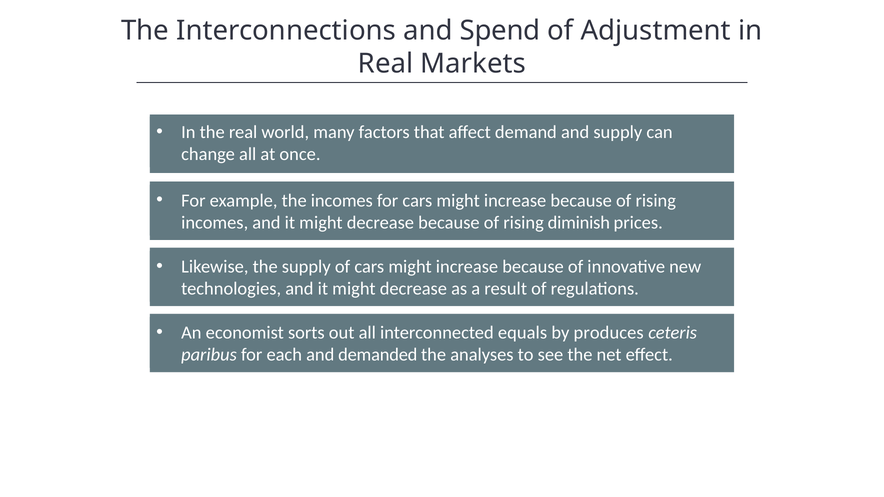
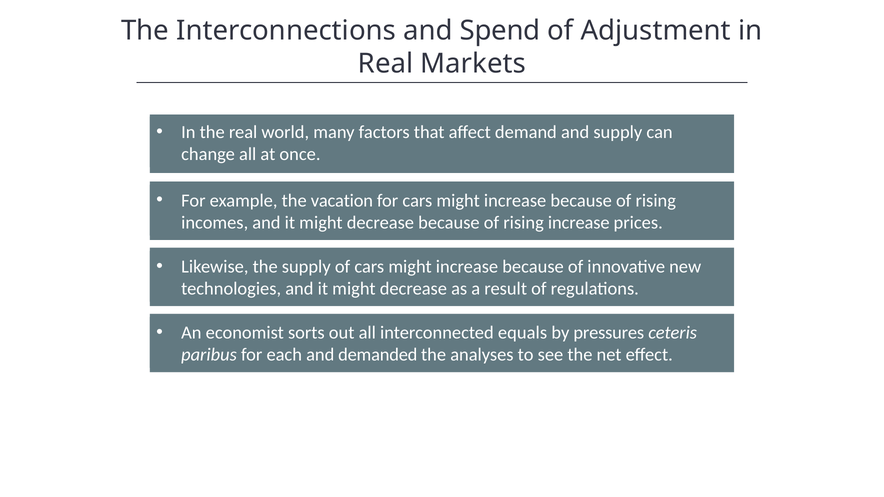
the incomes: incomes -> vacation
rising diminish: diminish -> increase
produces: produces -> pressures
